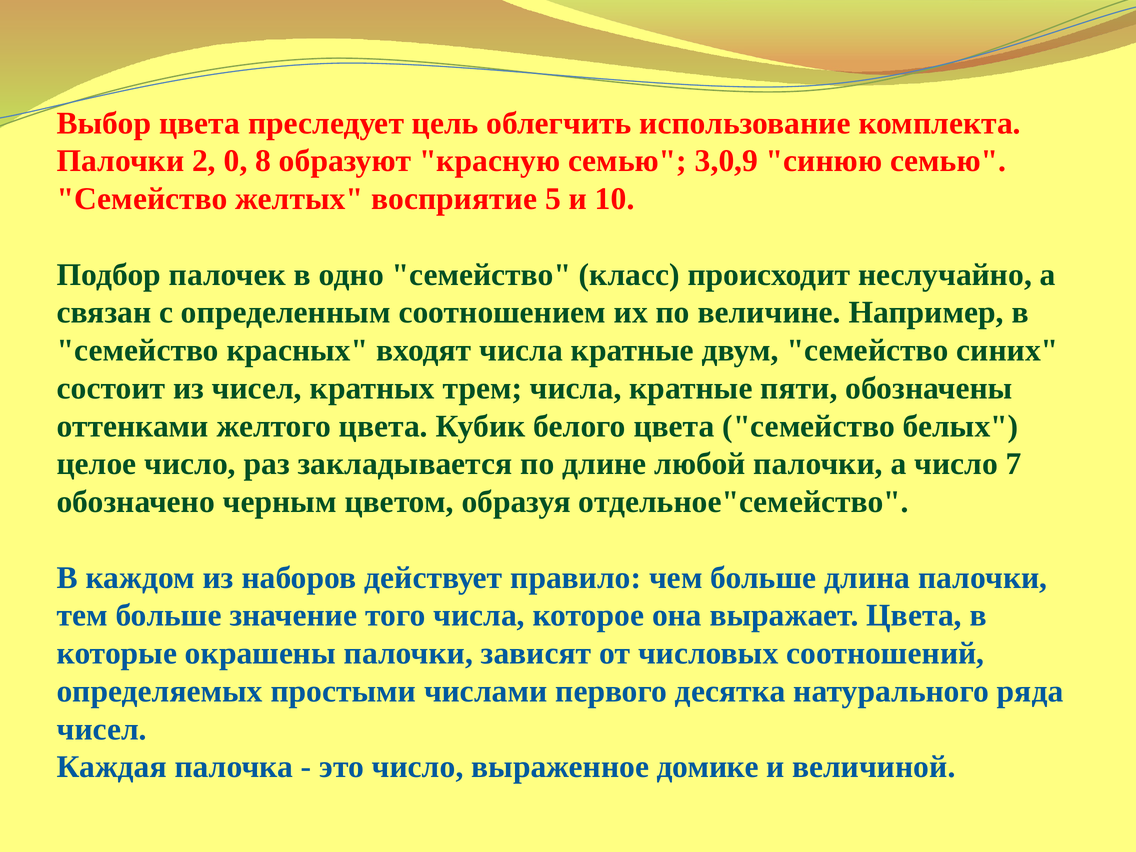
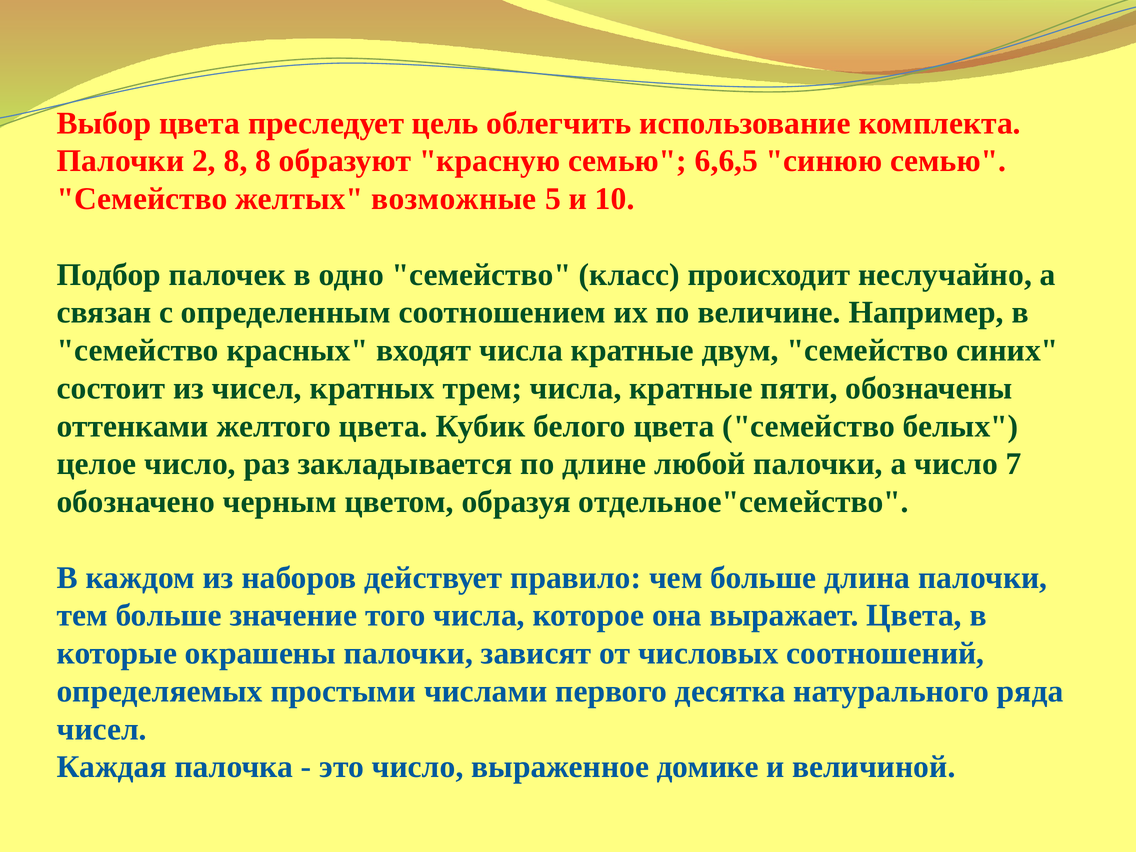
2 0: 0 -> 8
3,0,9: 3,0,9 -> 6,6,5
восприятие: восприятие -> возможные
